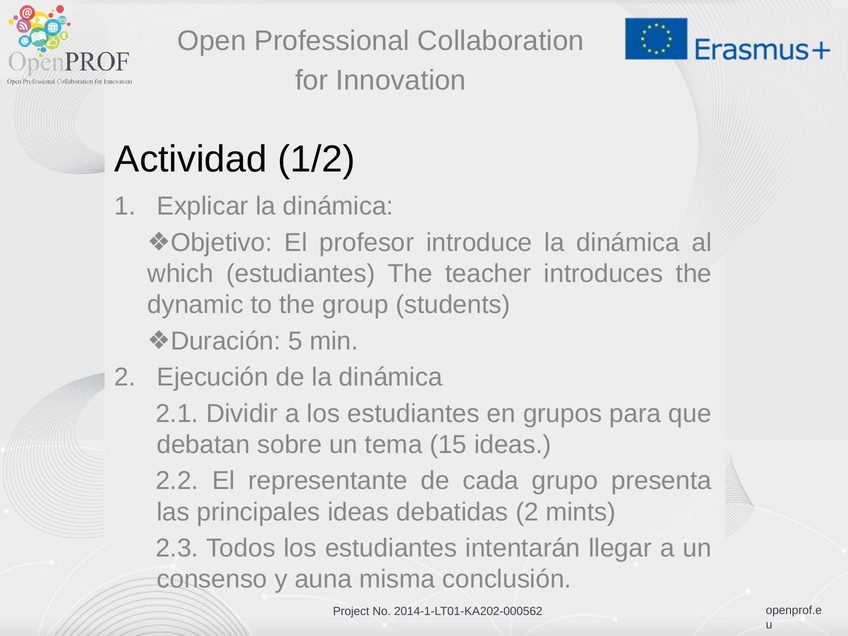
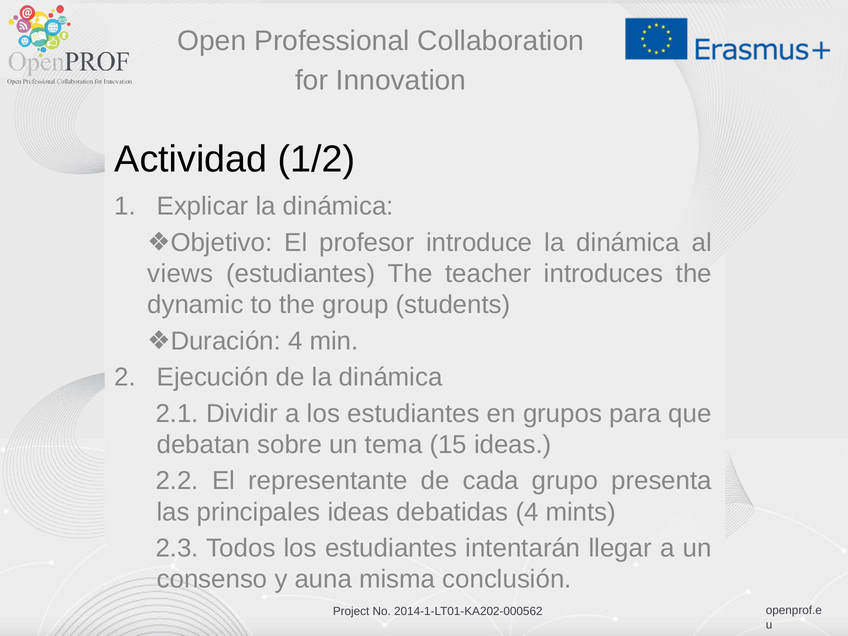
which: which -> views
5 at (295, 341): 5 -> 4
debatidas 2: 2 -> 4
